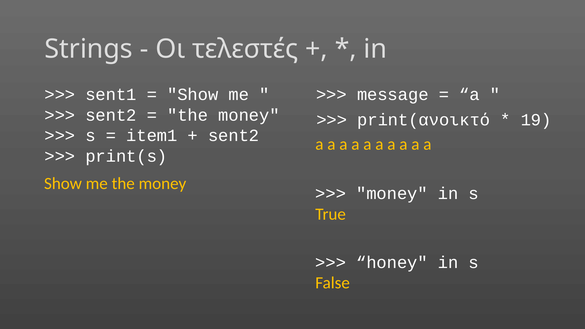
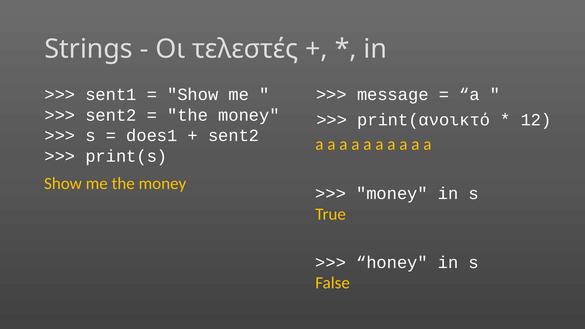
19: 19 -> 12
item1: item1 -> does1
